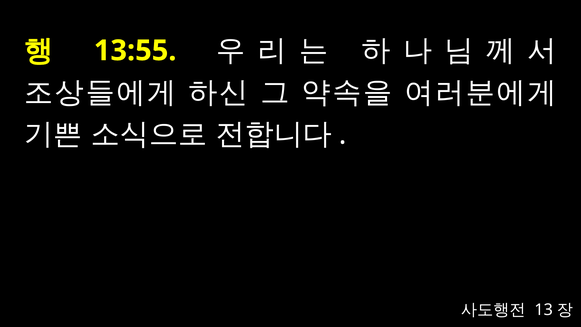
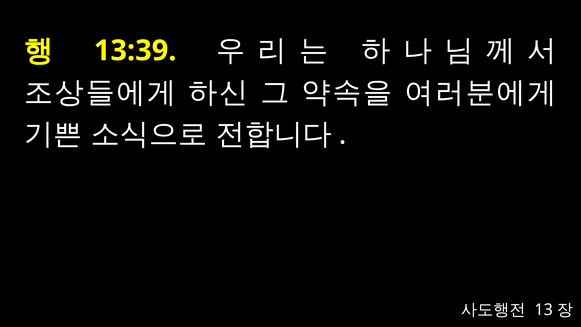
13:55: 13:55 -> 13:39
